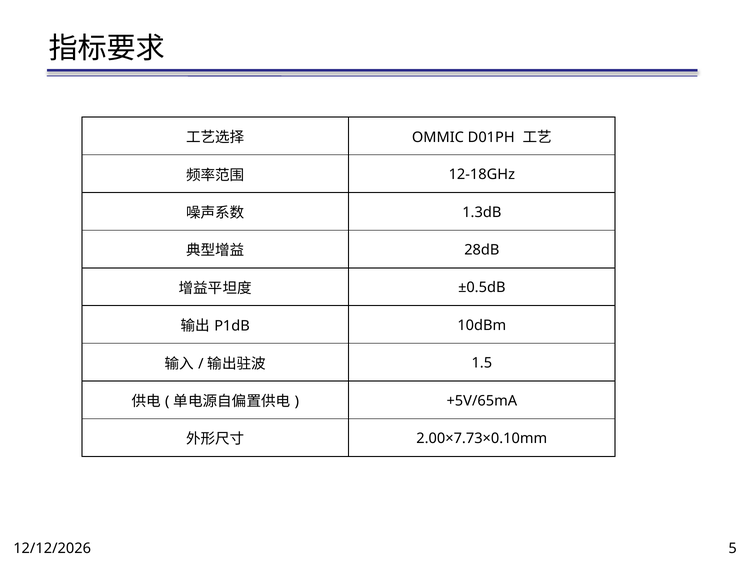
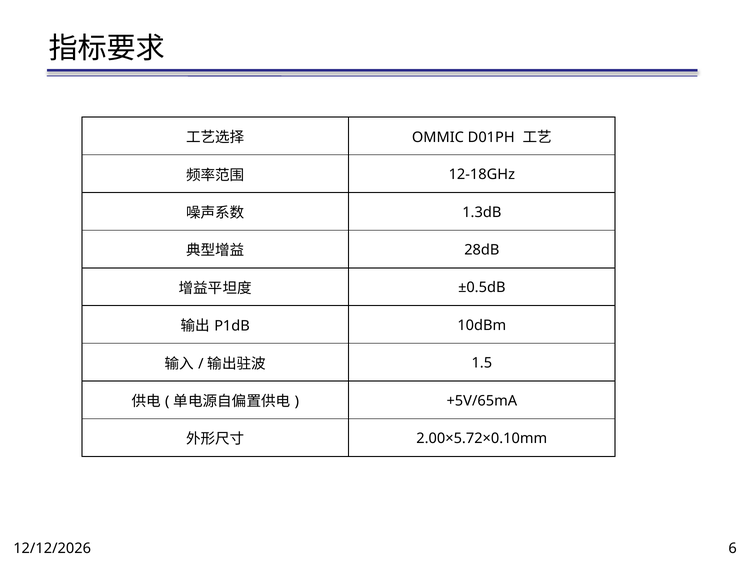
2.00×7.73×0.10mm: 2.00×7.73×0.10mm -> 2.00×5.72×0.10mm
5: 5 -> 6
